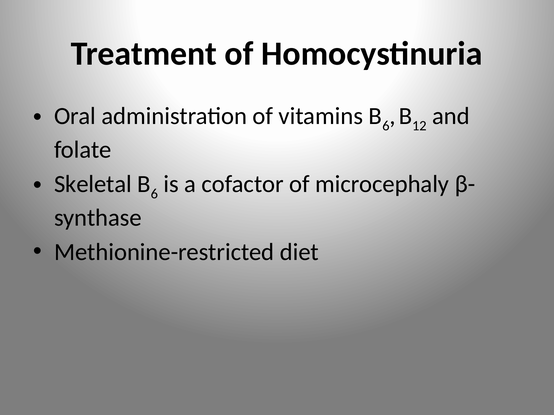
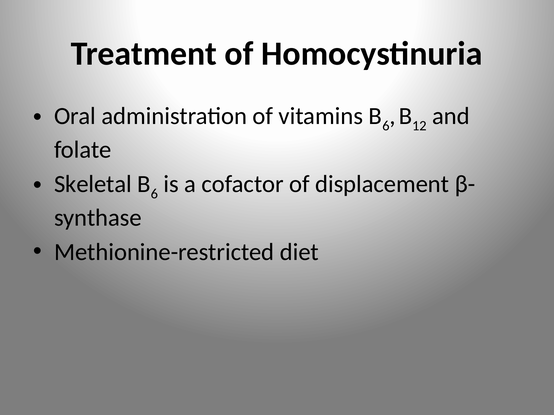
microcephaly: microcephaly -> displacement
